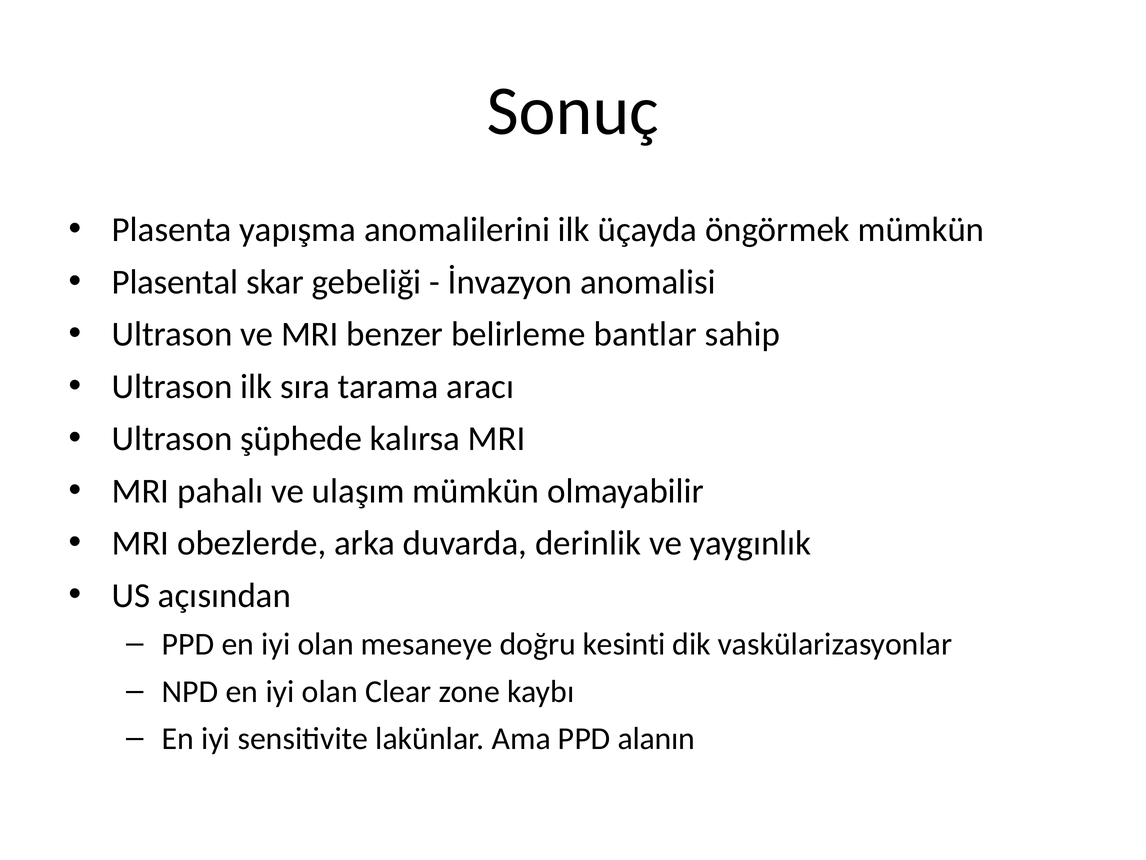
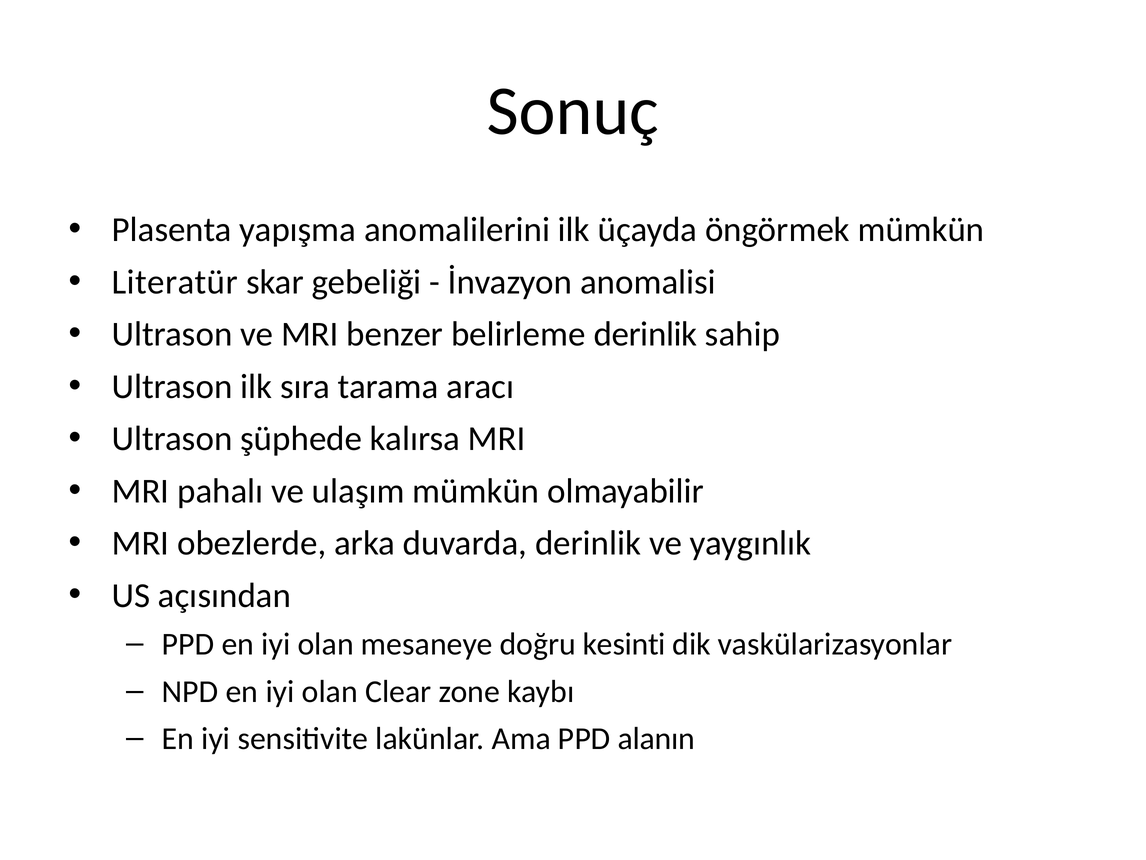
Plasental: Plasental -> Literatür
belirleme bantlar: bantlar -> derinlik
